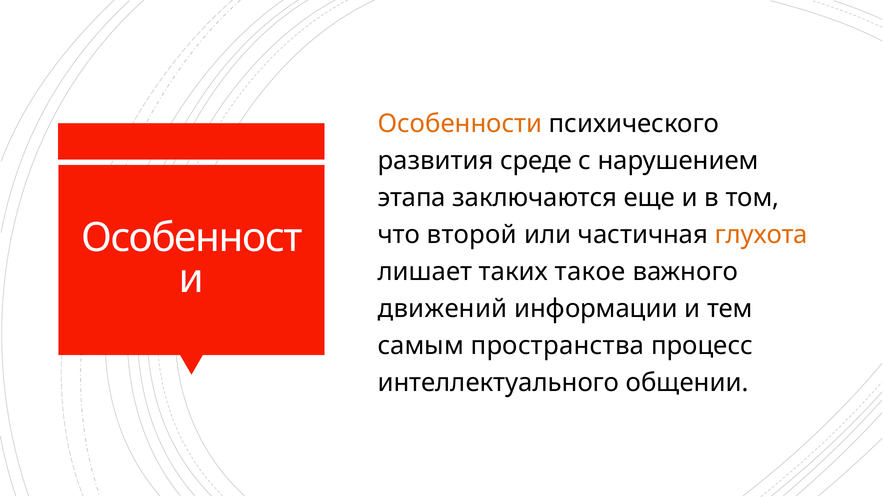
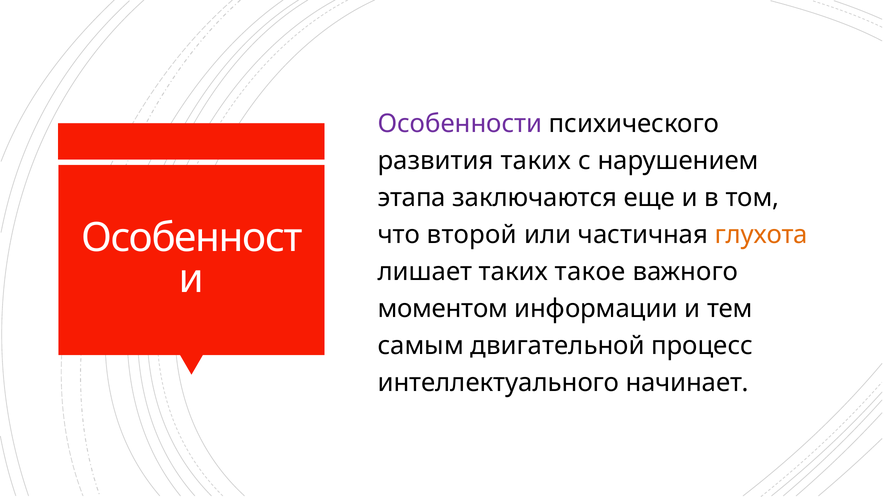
Особенности colour: orange -> purple
развития среде: среде -> таких
движений: движений -> моментом
пространства: пространства -> двигательной
общении: общении -> начинает
